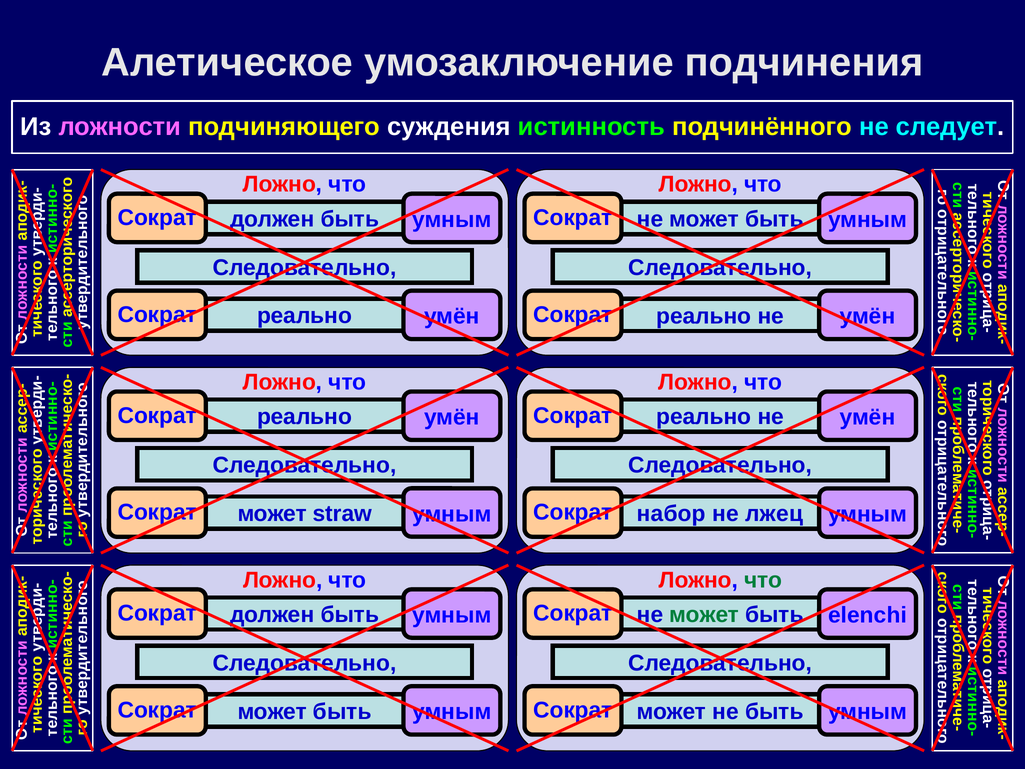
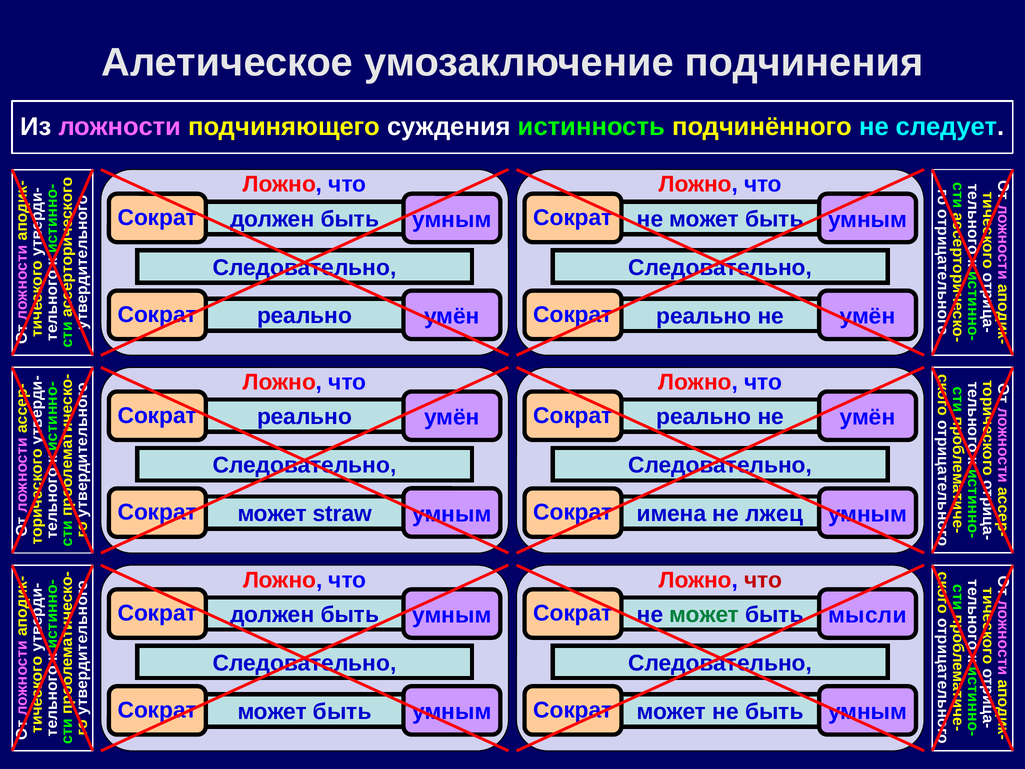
набор: набор -> имена
что at (763, 580) colour: green -> red
elenchi: elenchi -> мысли
